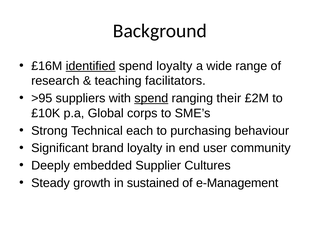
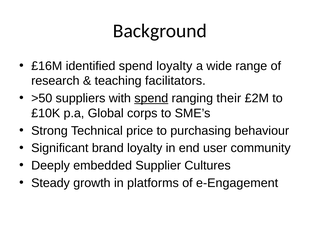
identified underline: present -> none
>95: >95 -> >50
each: each -> price
sustained: sustained -> platforms
e-Management: e-Management -> e-Engagement
